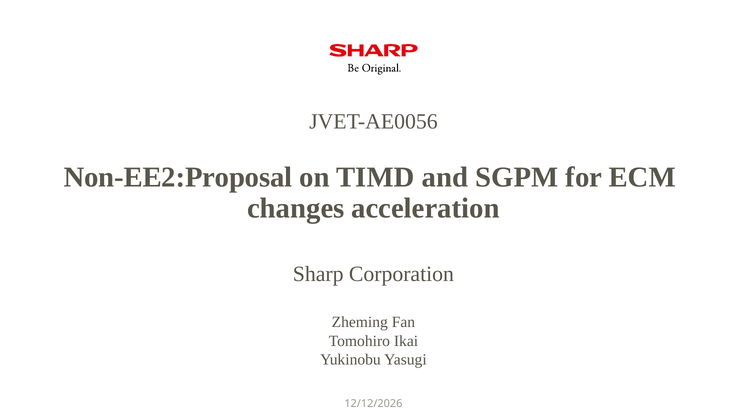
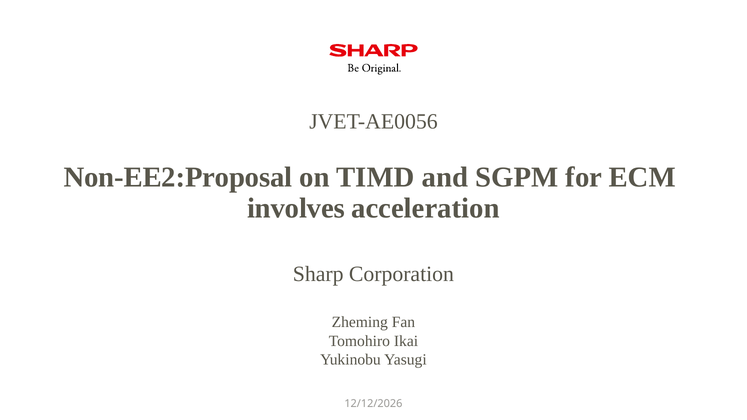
changes: changes -> involves
